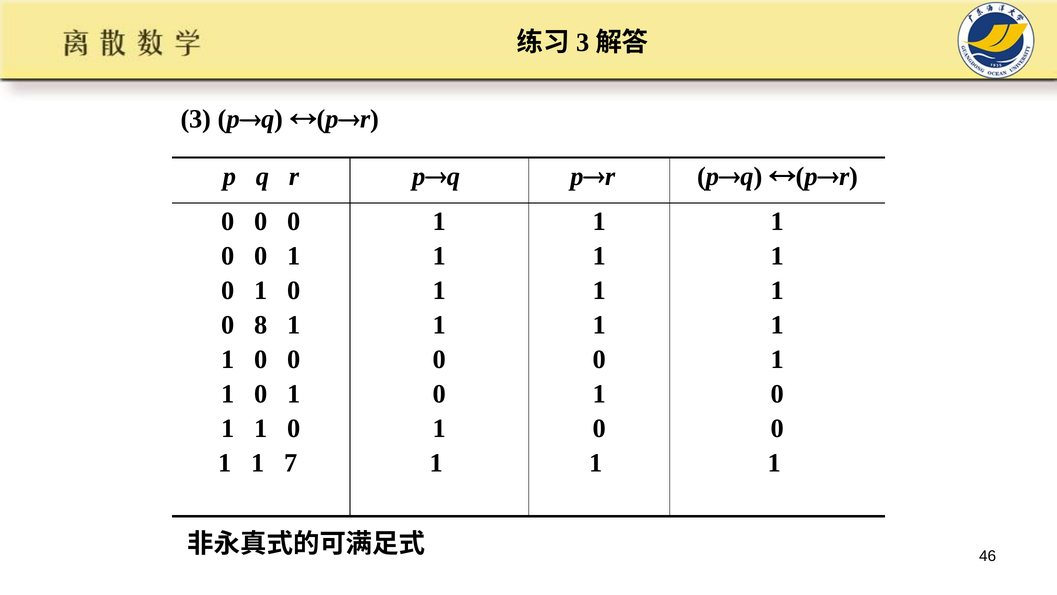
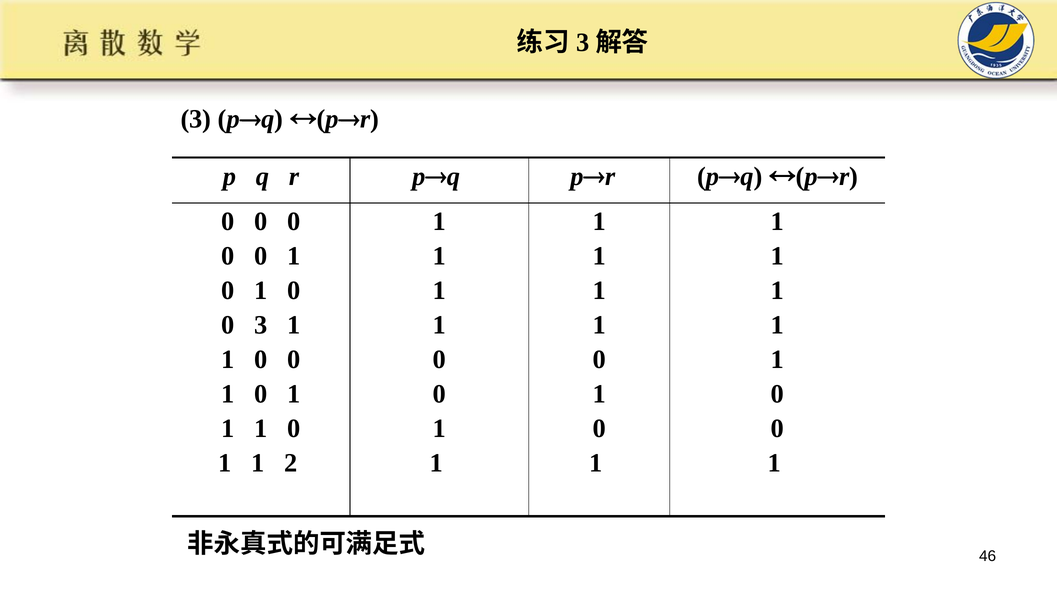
0 8: 8 -> 3
7: 7 -> 2
